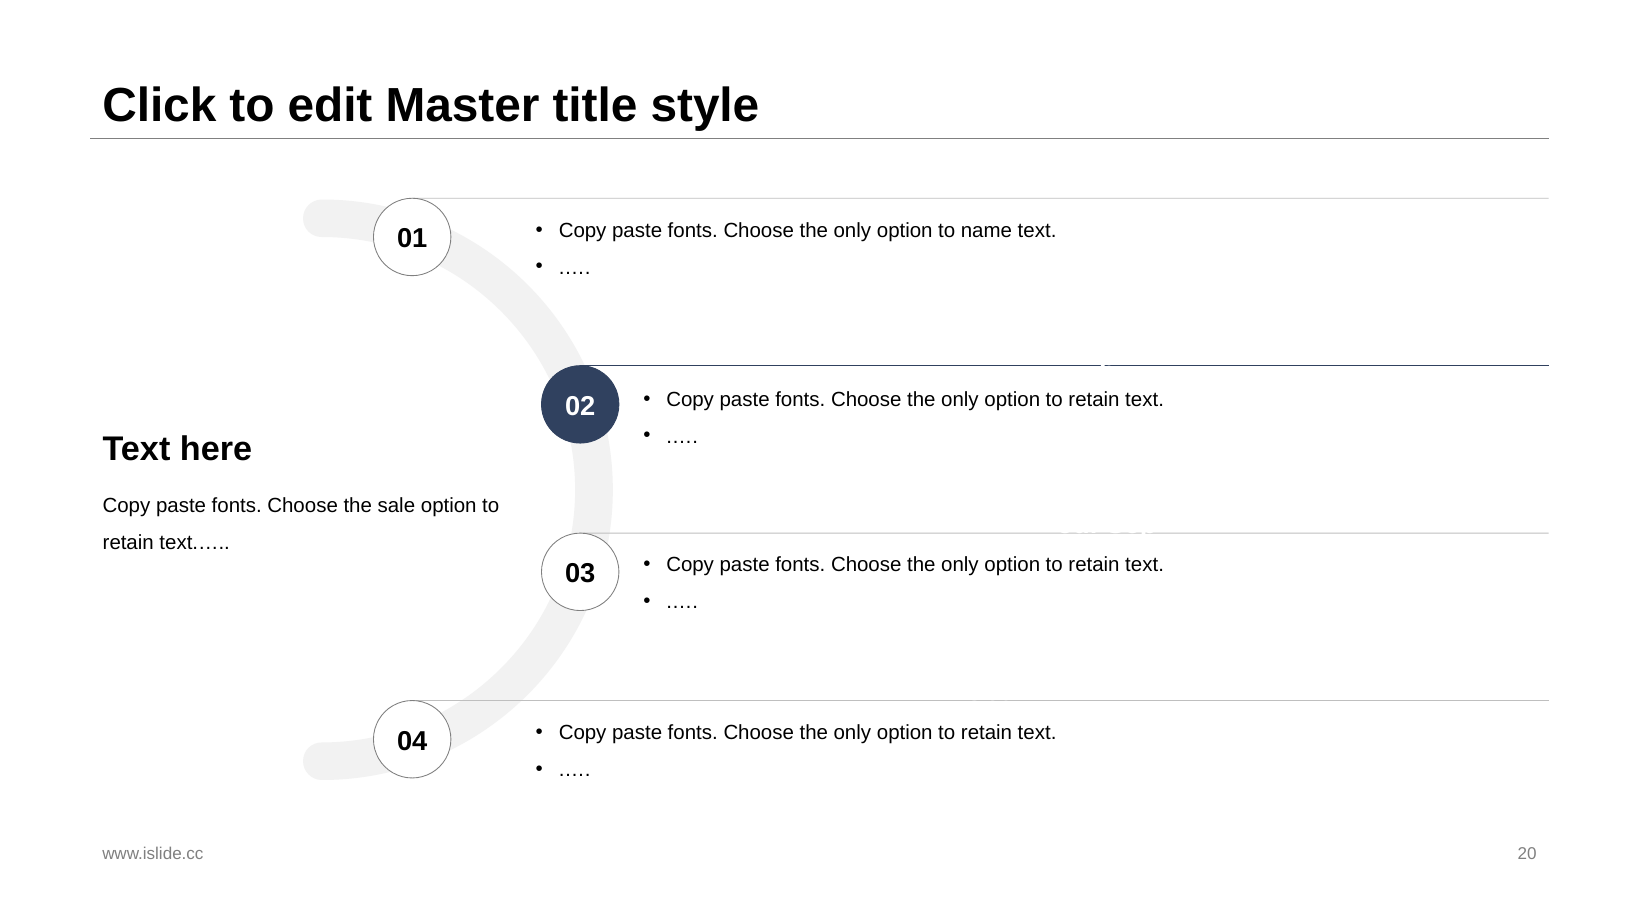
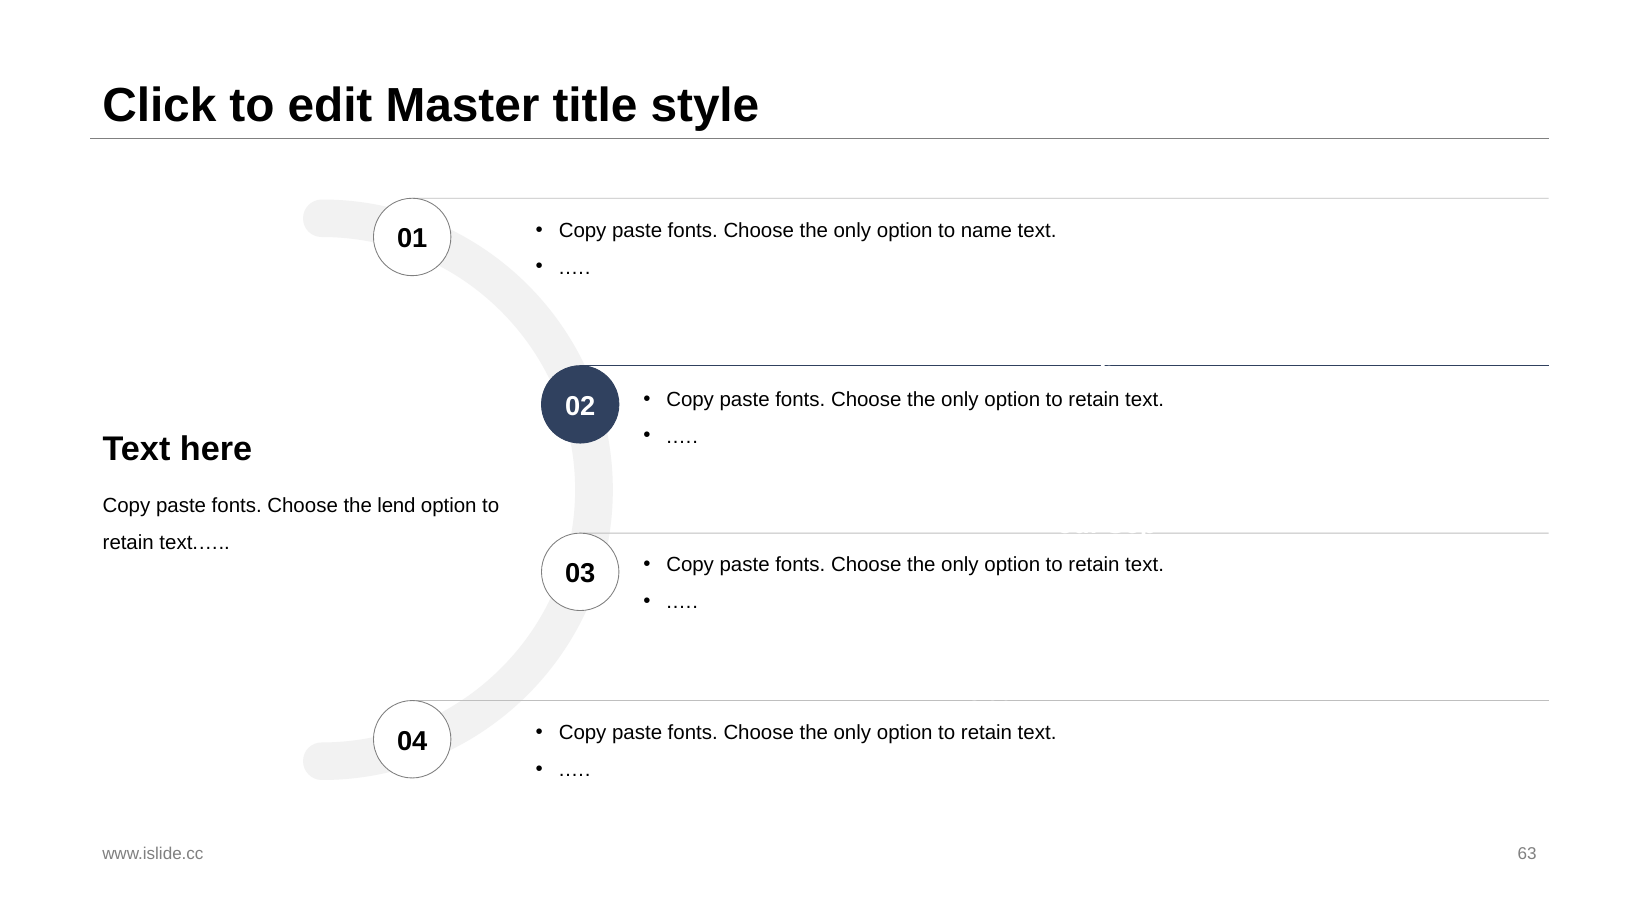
sale: sale -> lend
20: 20 -> 63
